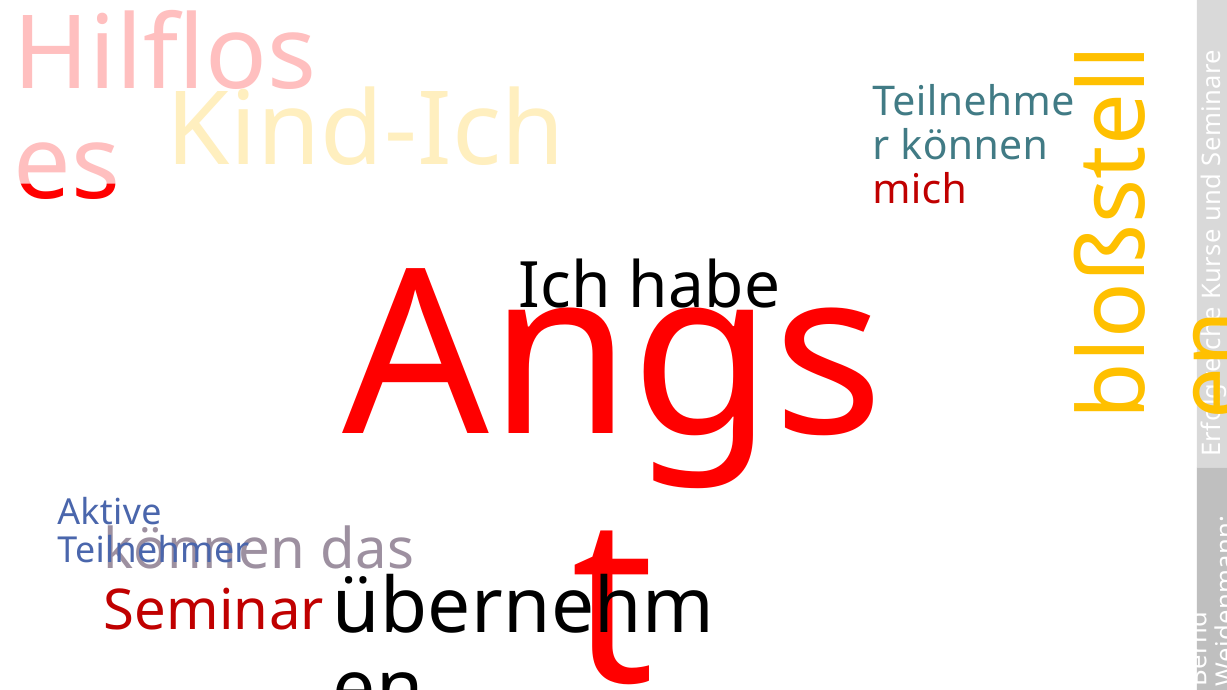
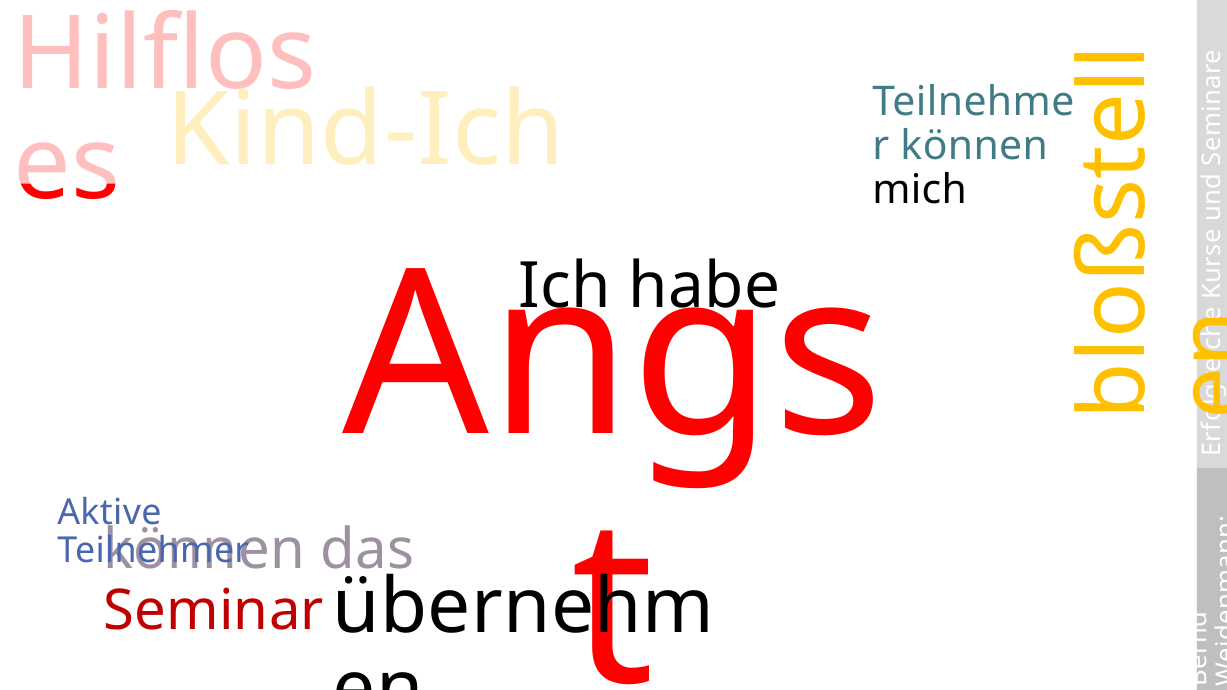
mich colour: red -> black
